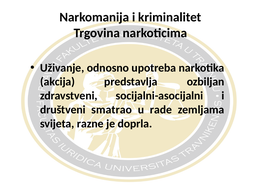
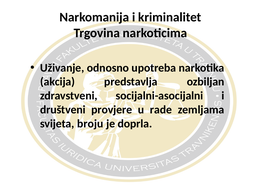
smatrao: smatrao -> provjere
razne: razne -> broju
